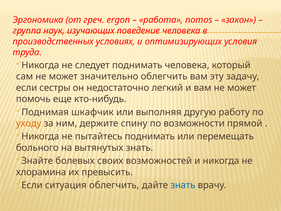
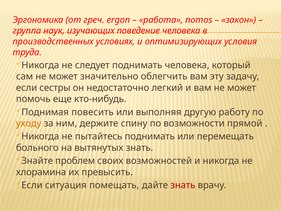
шкафчик: шкафчик -> повесить
болевых: болевых -> проблем
ситуация облегчить: облегчить -> помещать
знать at (183, 185) colour: blue -> red
